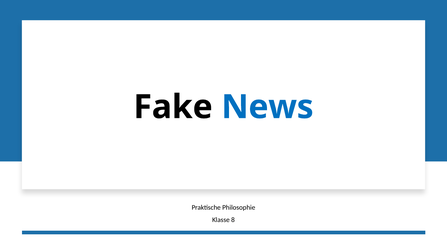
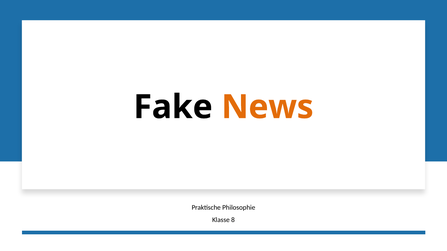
News colour: blue -> orange
